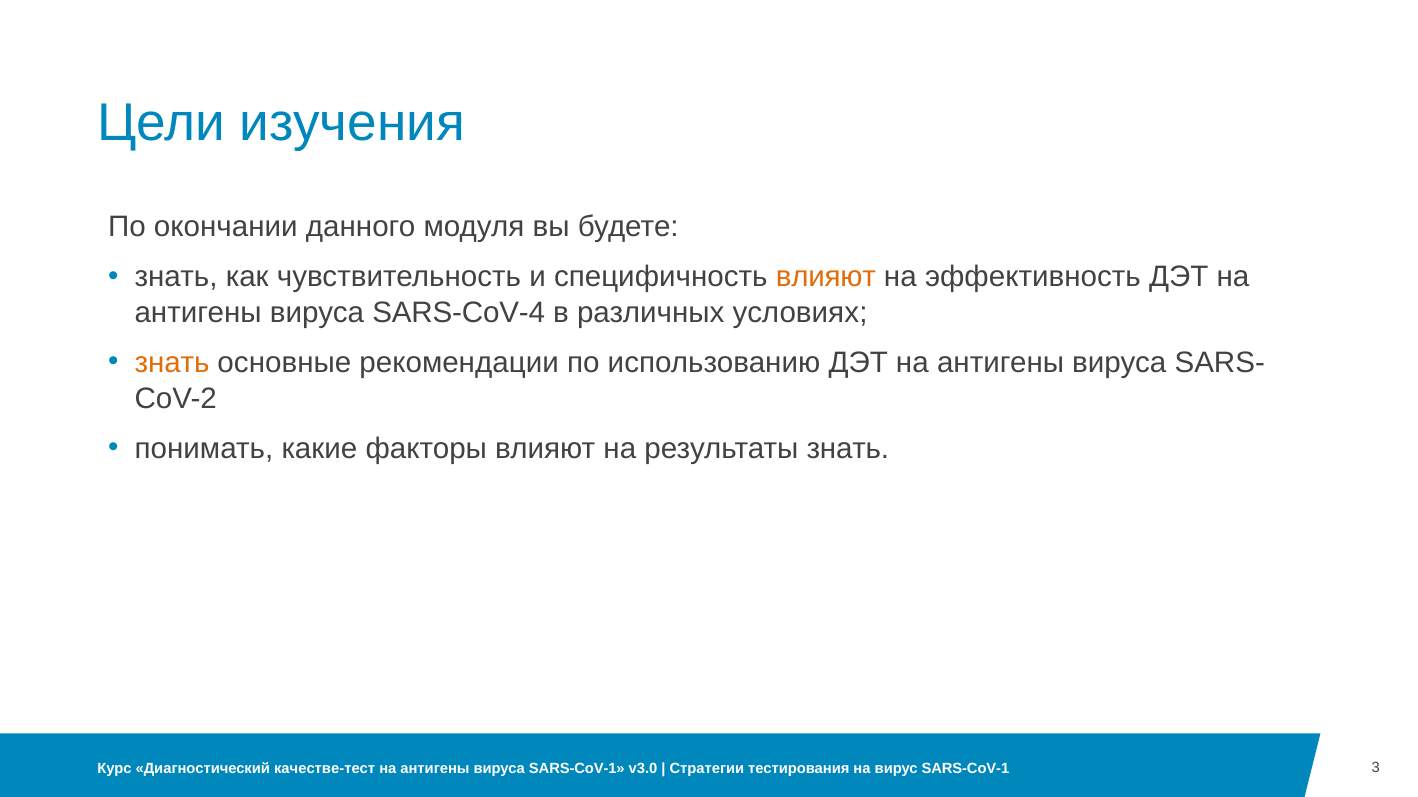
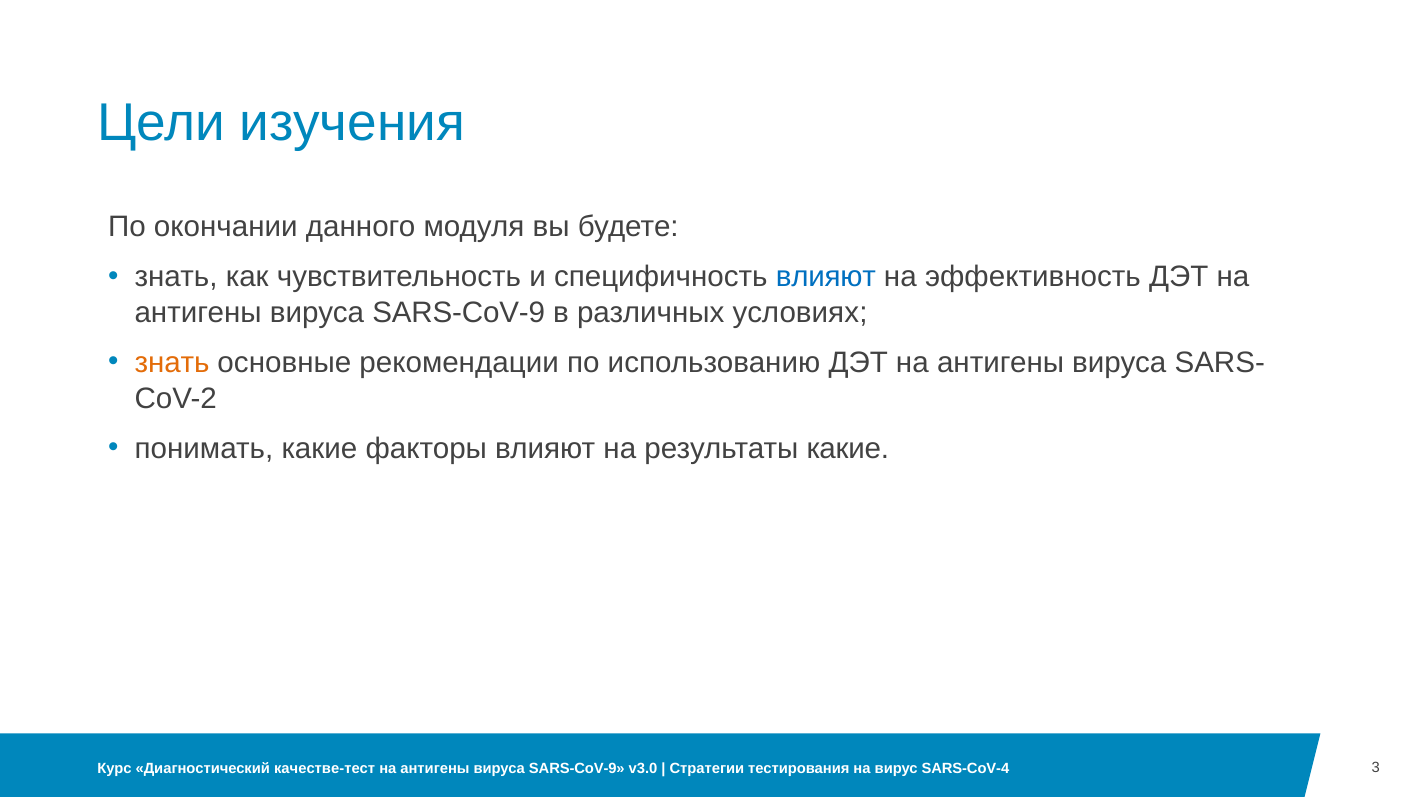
влияют at (826, 277) colour: orange -> blue
SARS-CoV-4 at (459, 313): SARS-CoV-4 -> SARS-CoV-9
результаты знать: знать -> какие
SARS-CoV-1 at (577, 769): SARS-CoV-1 -> SARS-CoV-9
вирус SARS-CoV-1: SARS-CoV-1 -> SARS-CoV-4
